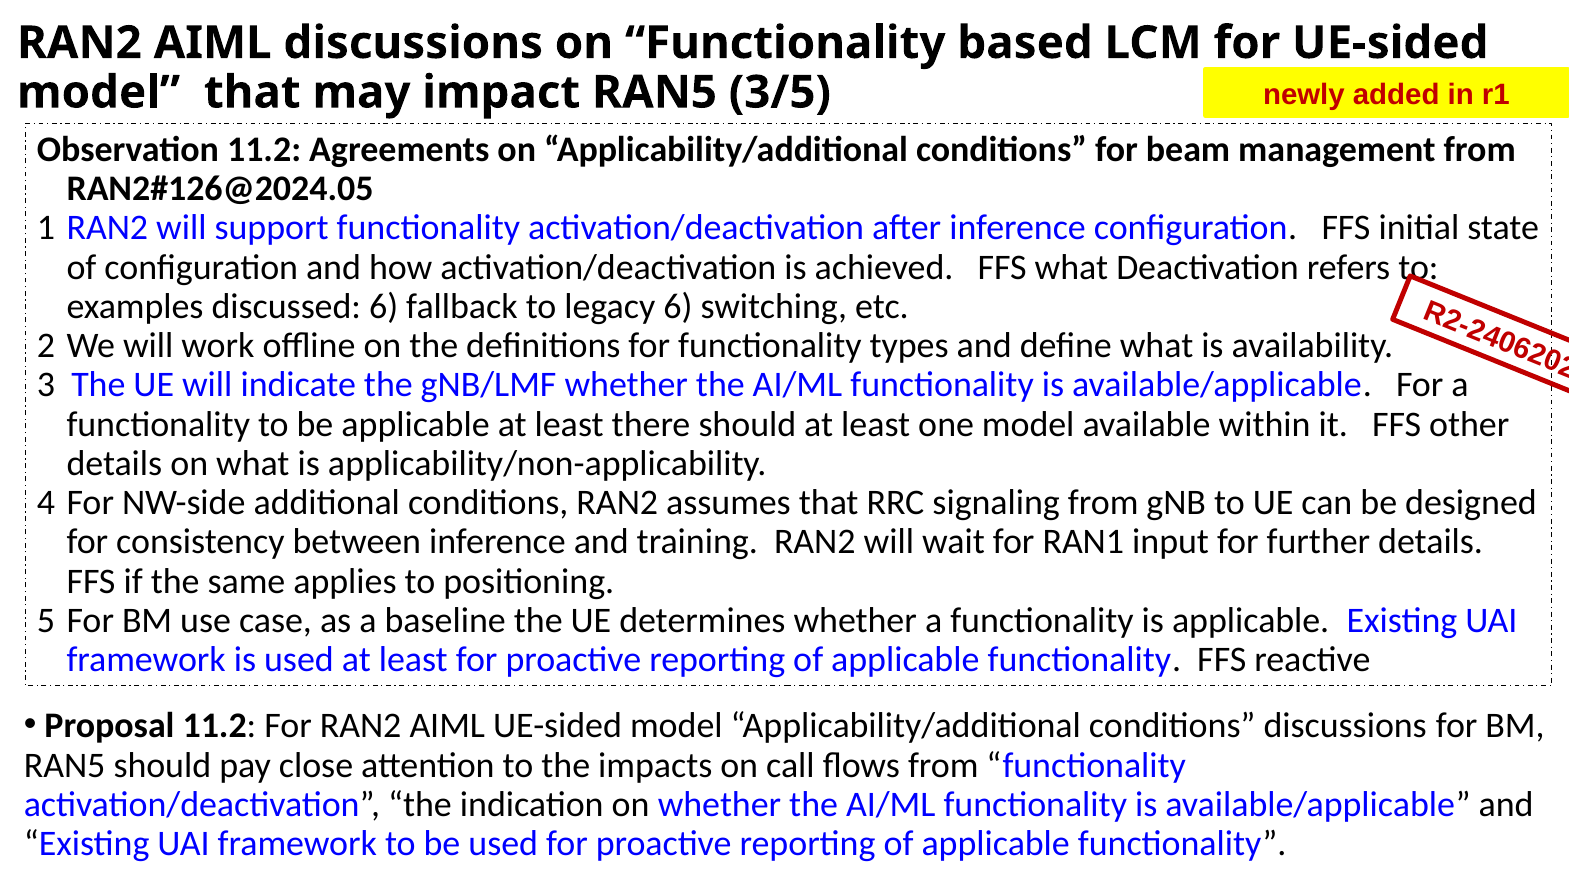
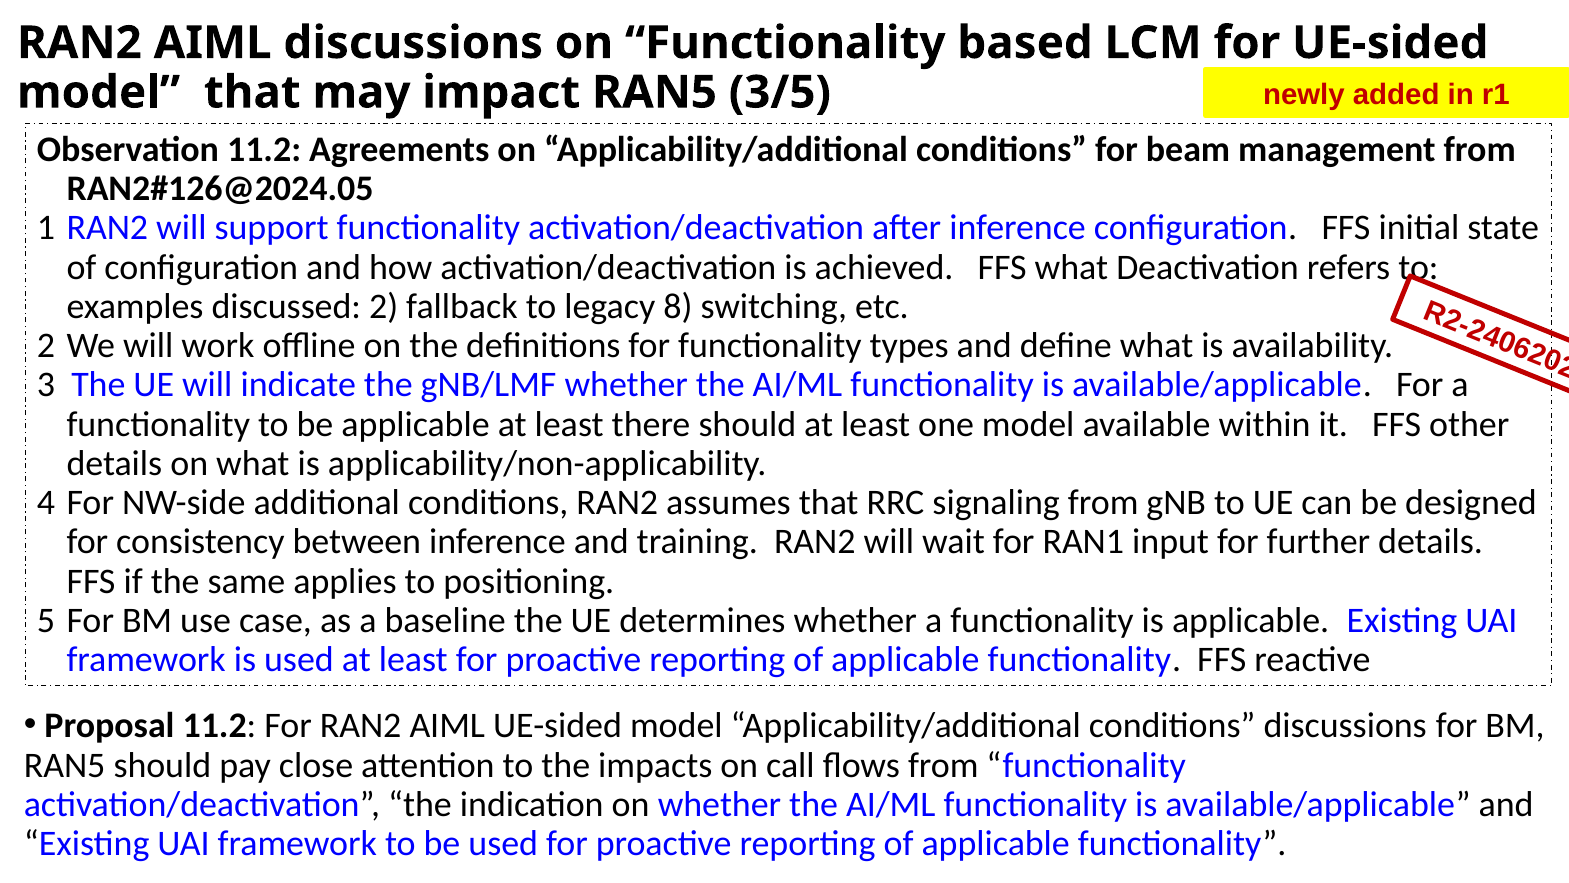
discussed 6: 6 -> 2
legacy 6: 6 -> 8
